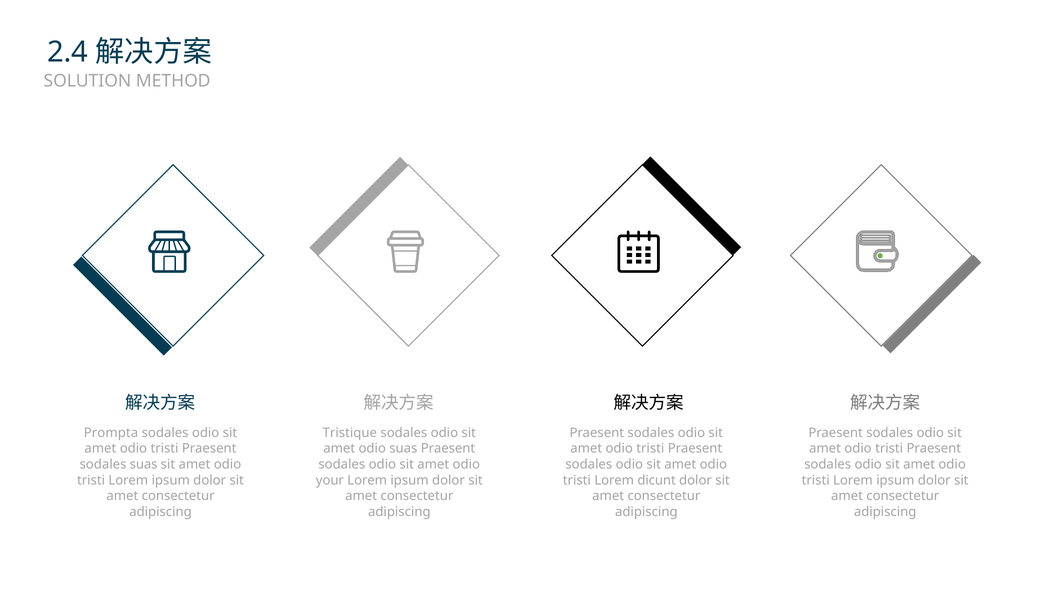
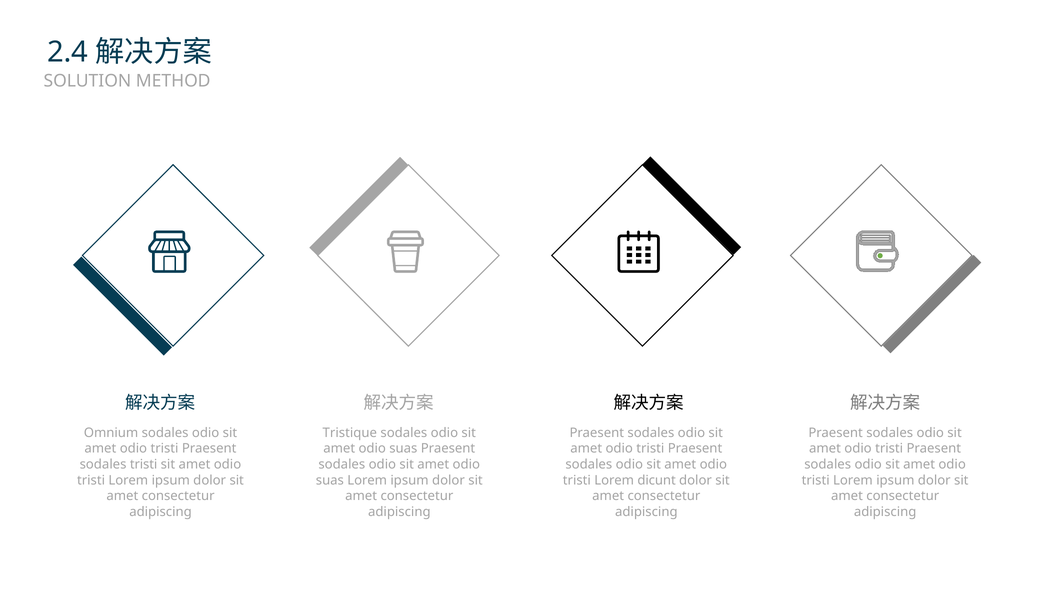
Prompta: Prompta -> Omnium
sodales suas: suas -> tristi
your at (330, 480): your -> suas
